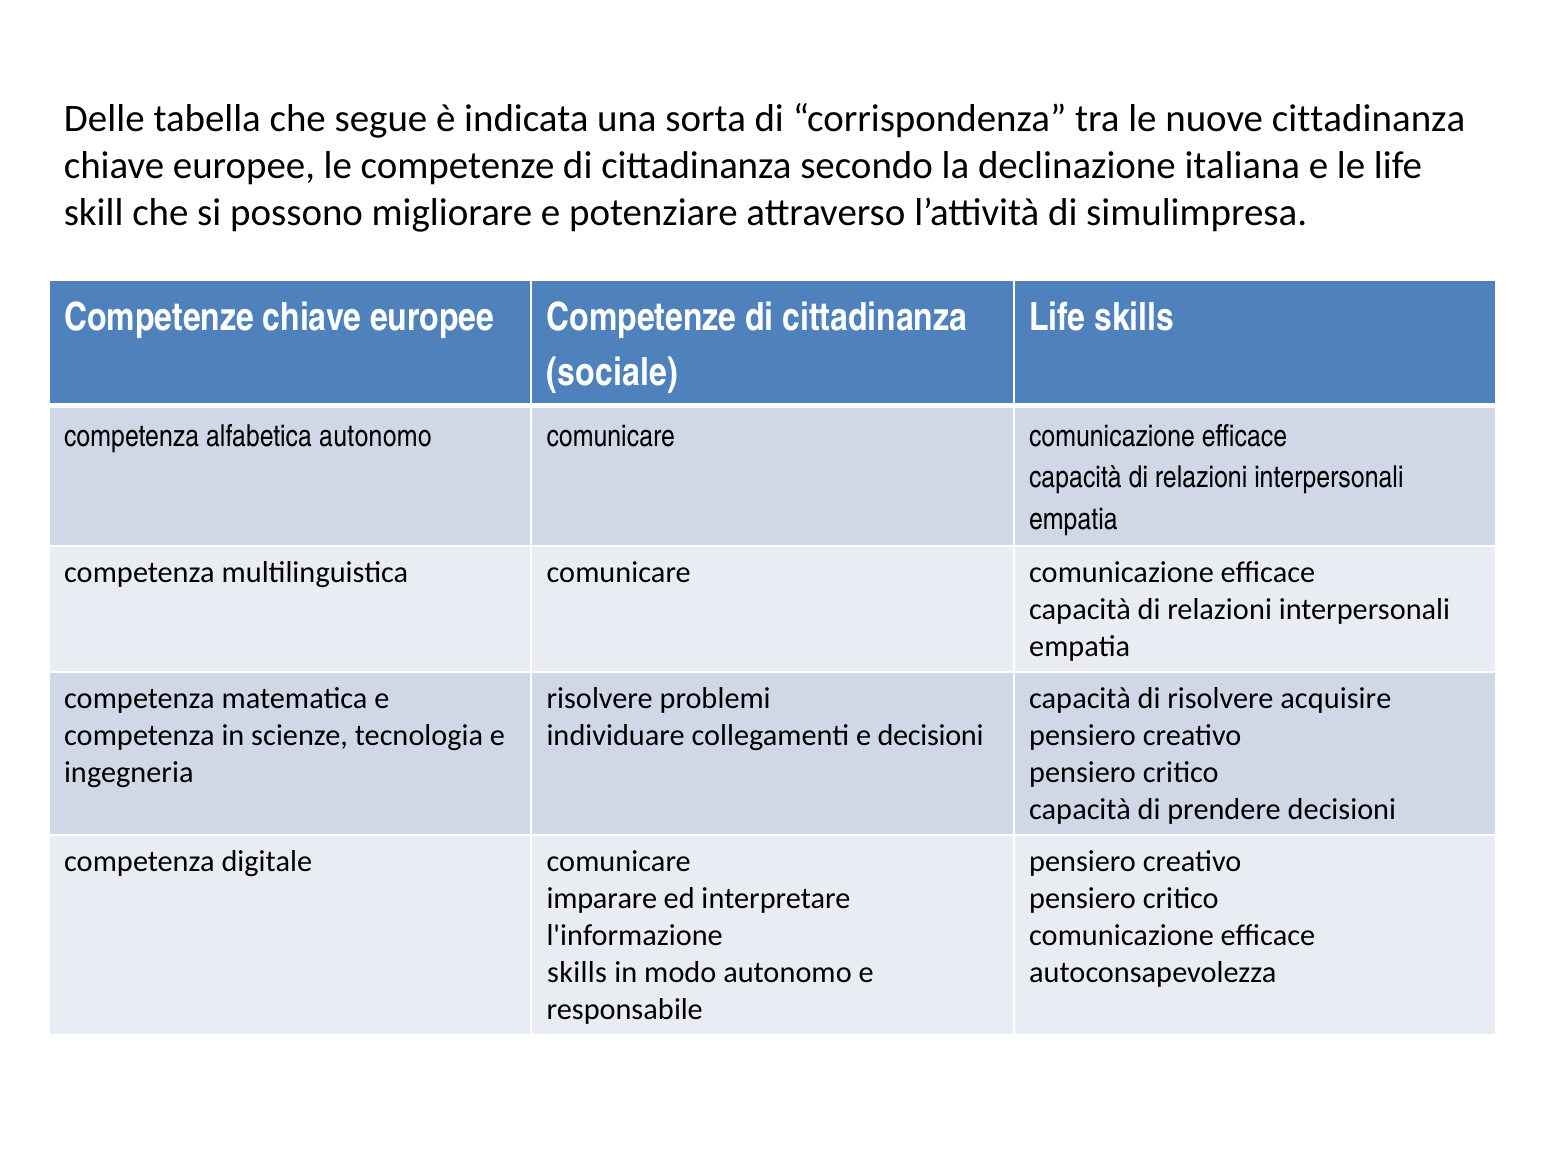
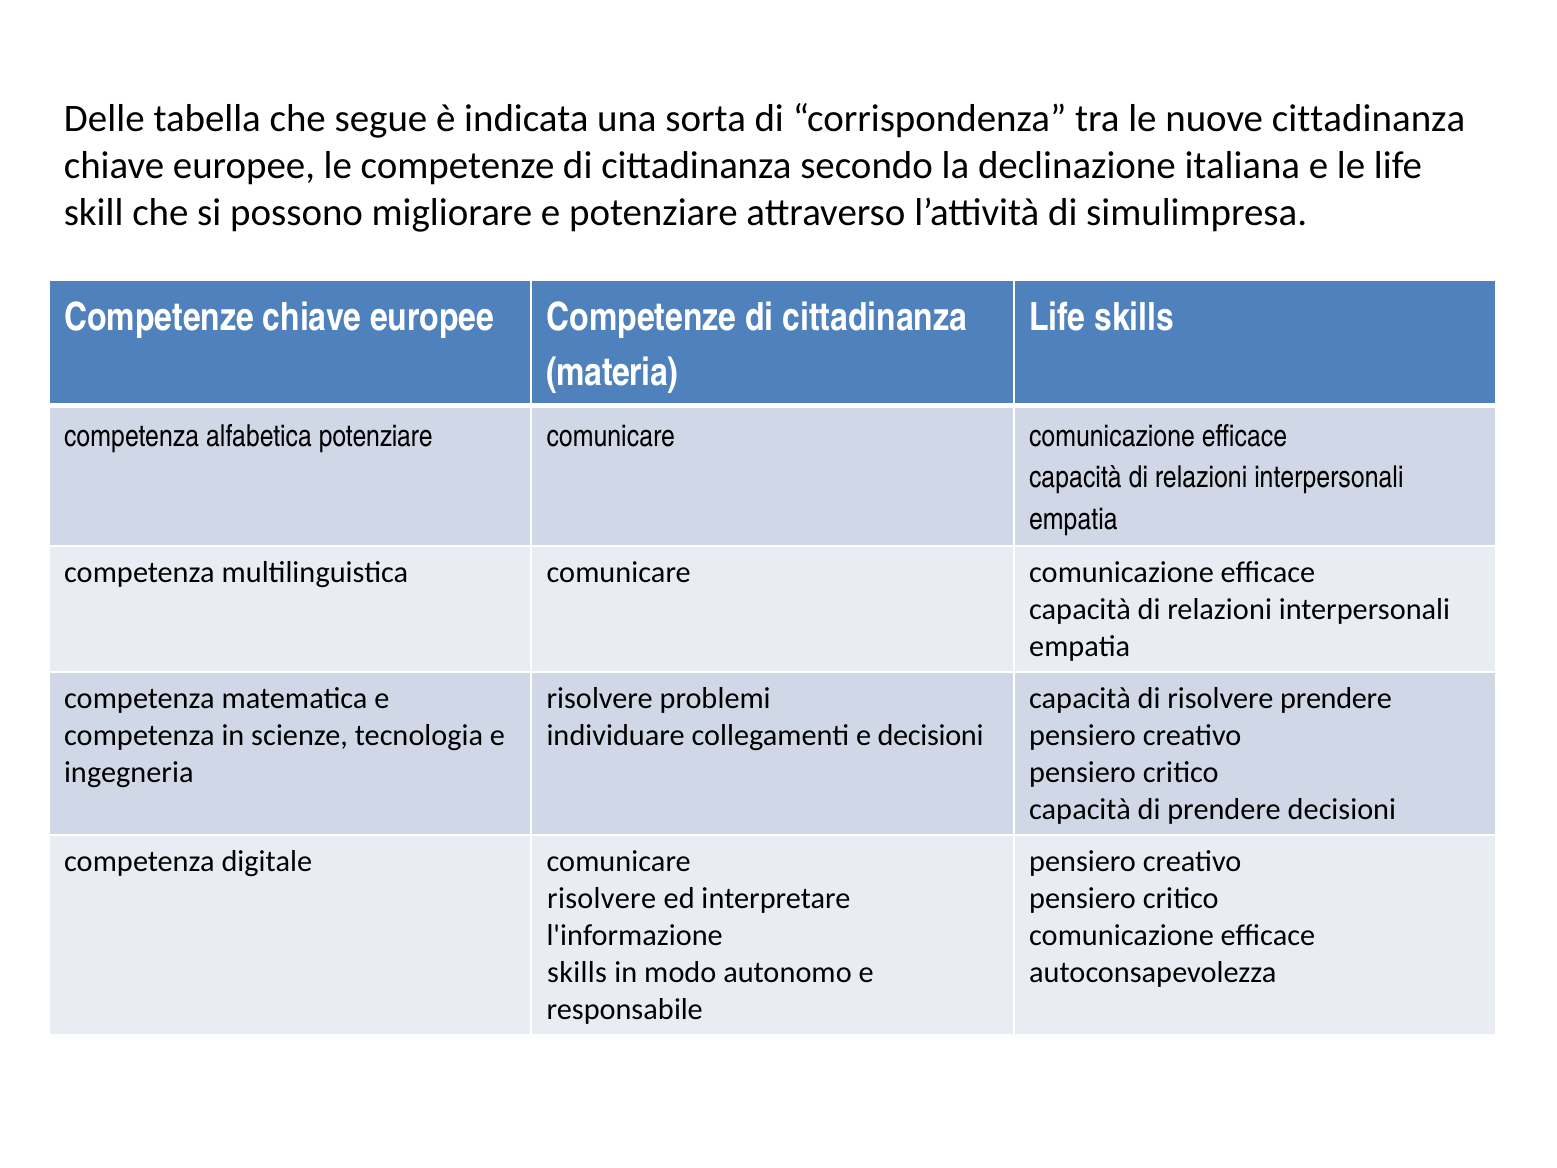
sociale: sociale -> materia
alfabetica autonomo: autonomo -> potenziare
risolvere acquisire: acquisire -> prendere
imparare at (602, 898): imparare -> risolvere
